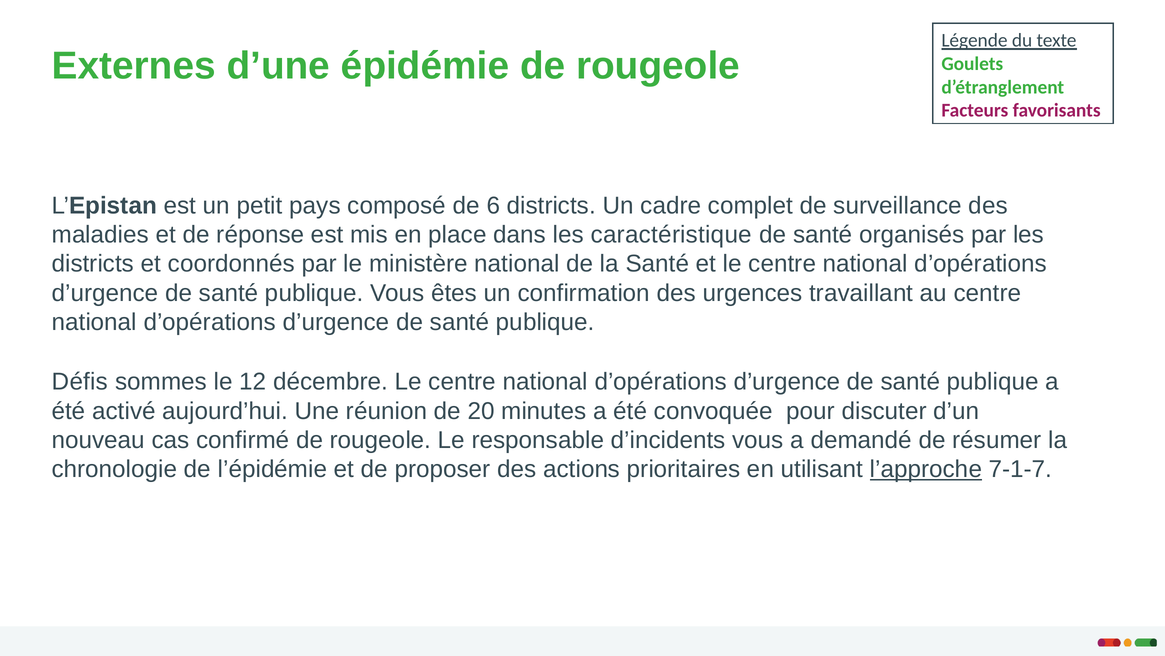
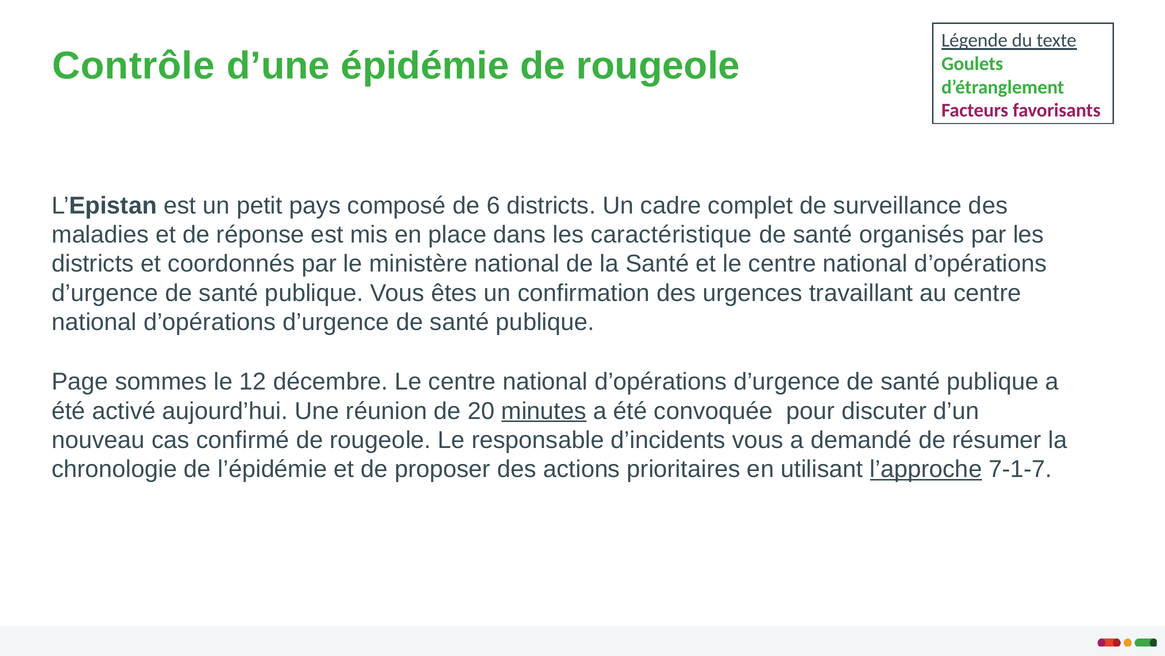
Externes: Externes -> Contrôle
Défis: Défis -> Page
minutes underline: none -> present
